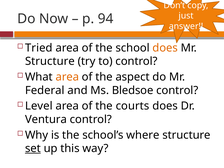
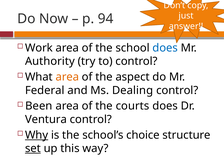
Tried: Tried -> Work
does at (165, 48) colour: orange -> blue
Structure at (50, 61): Structure -> Authority
Bledsoe: Bledsoe -> Dealing
Level: Level -> Been
Why underline: none -> present
where: where -> choice
